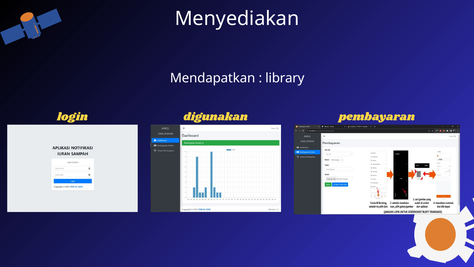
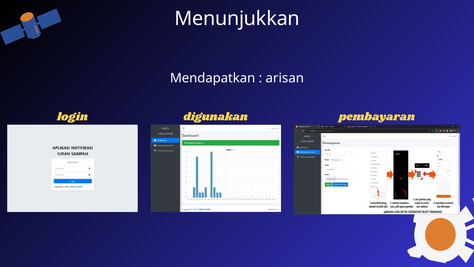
Menyediakan: Menyediakan -> Menunjukkan
library: library -> arisan
